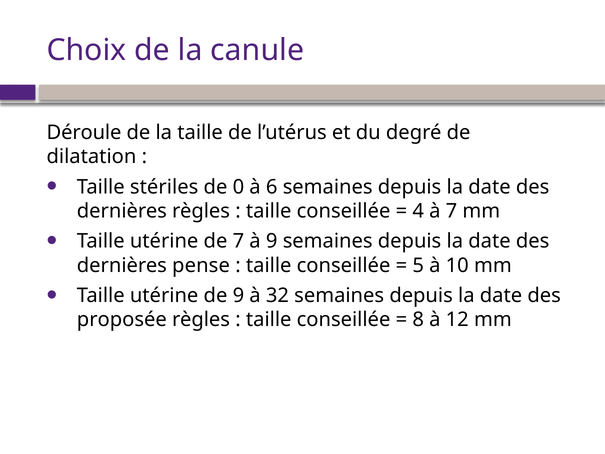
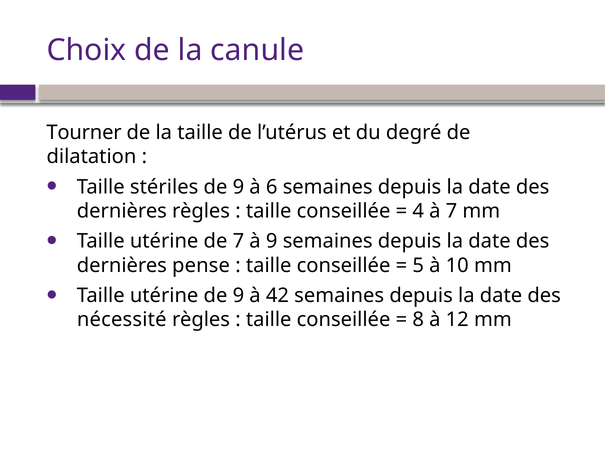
Déroule: Déroule -> Tourner
0 at (238, 187): 0 -> 9
32: 32 -> 42
proposée: proposée -> nécessité
